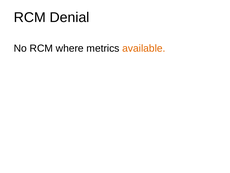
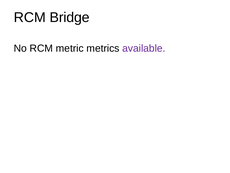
Denial: Denial -> Bridge
where: where -> metric
available colour: orange -> purple
